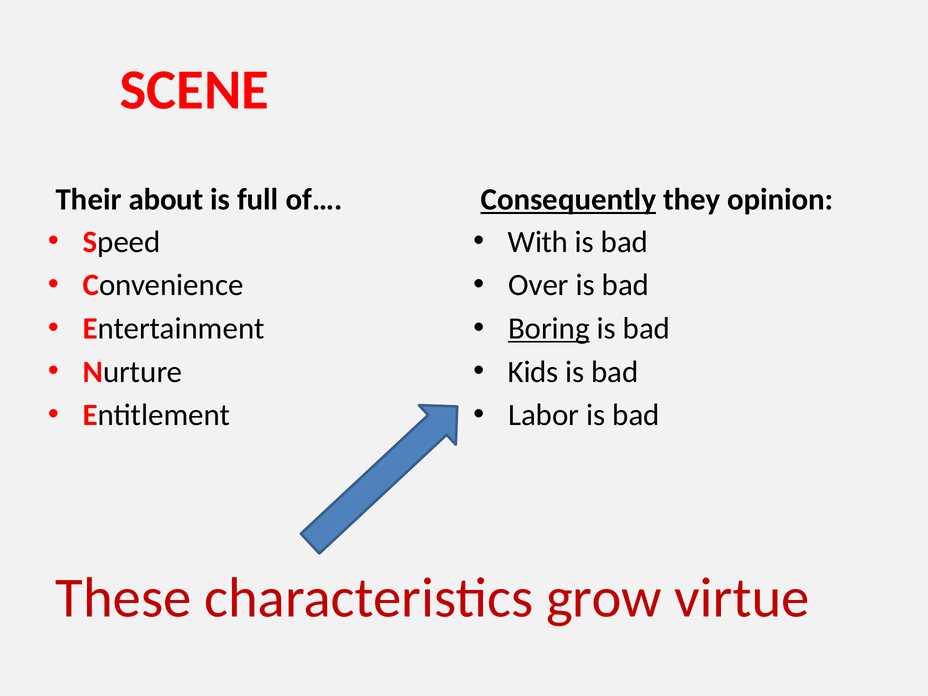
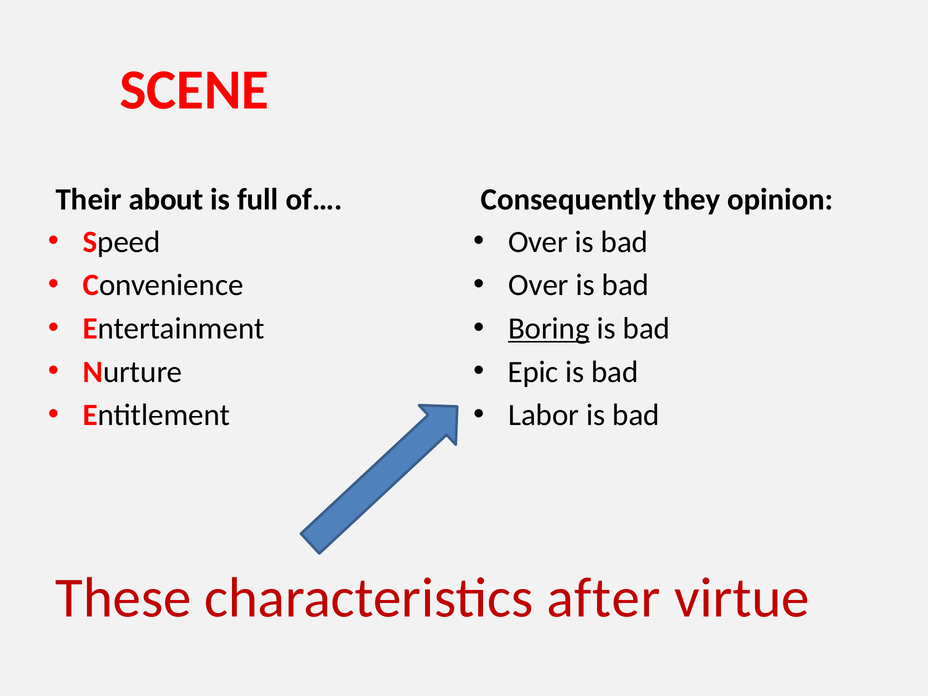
Consequently underline: present -> none
With at (538, 242): With -> Over
Kids: Kids -> Epic
grow: grow -> after
